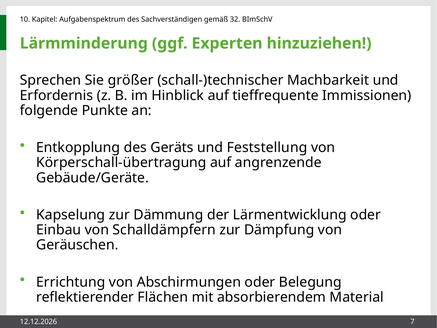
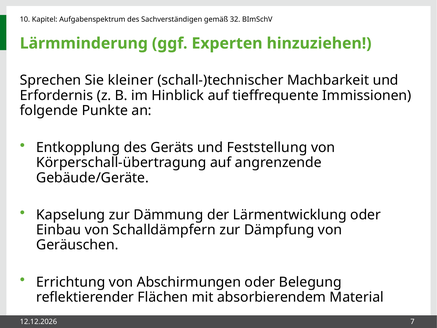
größer: größer -> kleiner
